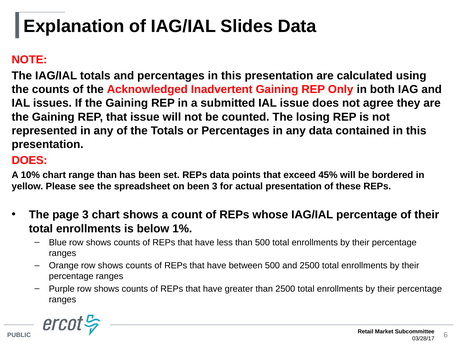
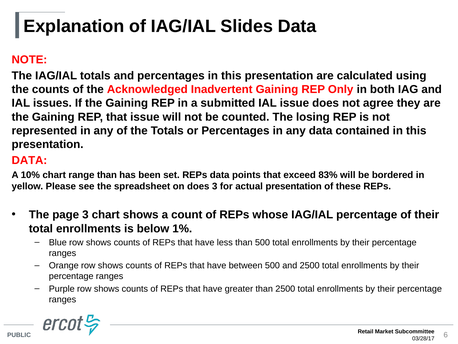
DOES at (29, 160): DOES -> DATA
45%: 45% -> 83%
on been: been -> does
